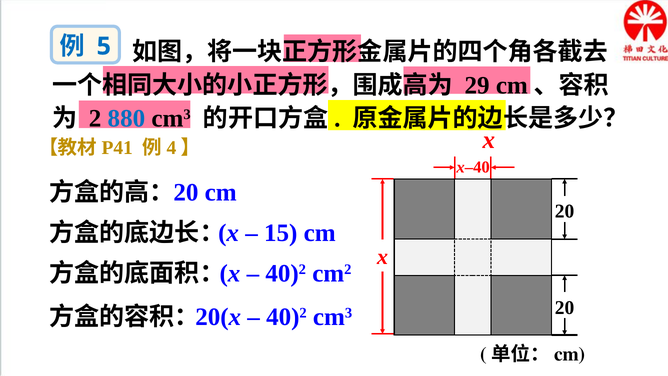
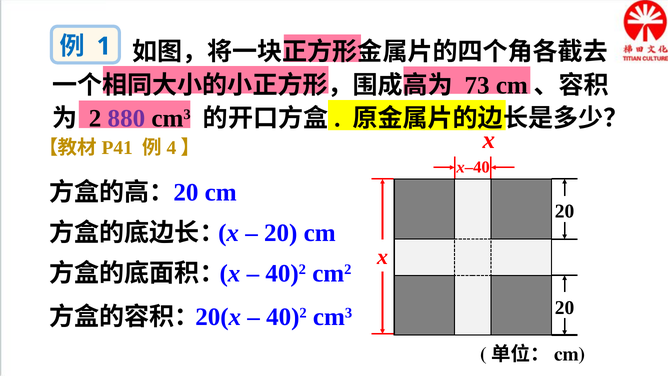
5: 5 -> 1
29: 29 -> 73
880 colour: blue -> purple
15 at (281, 233): 15 -> 20
